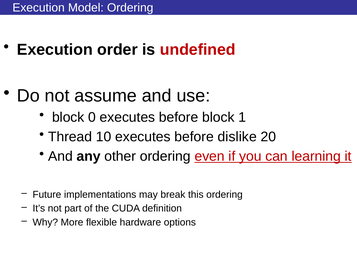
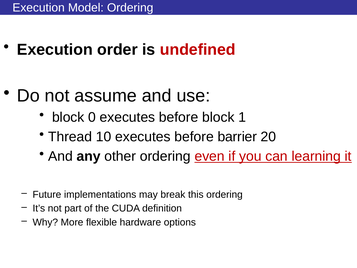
dislike: dislike -> barrier
